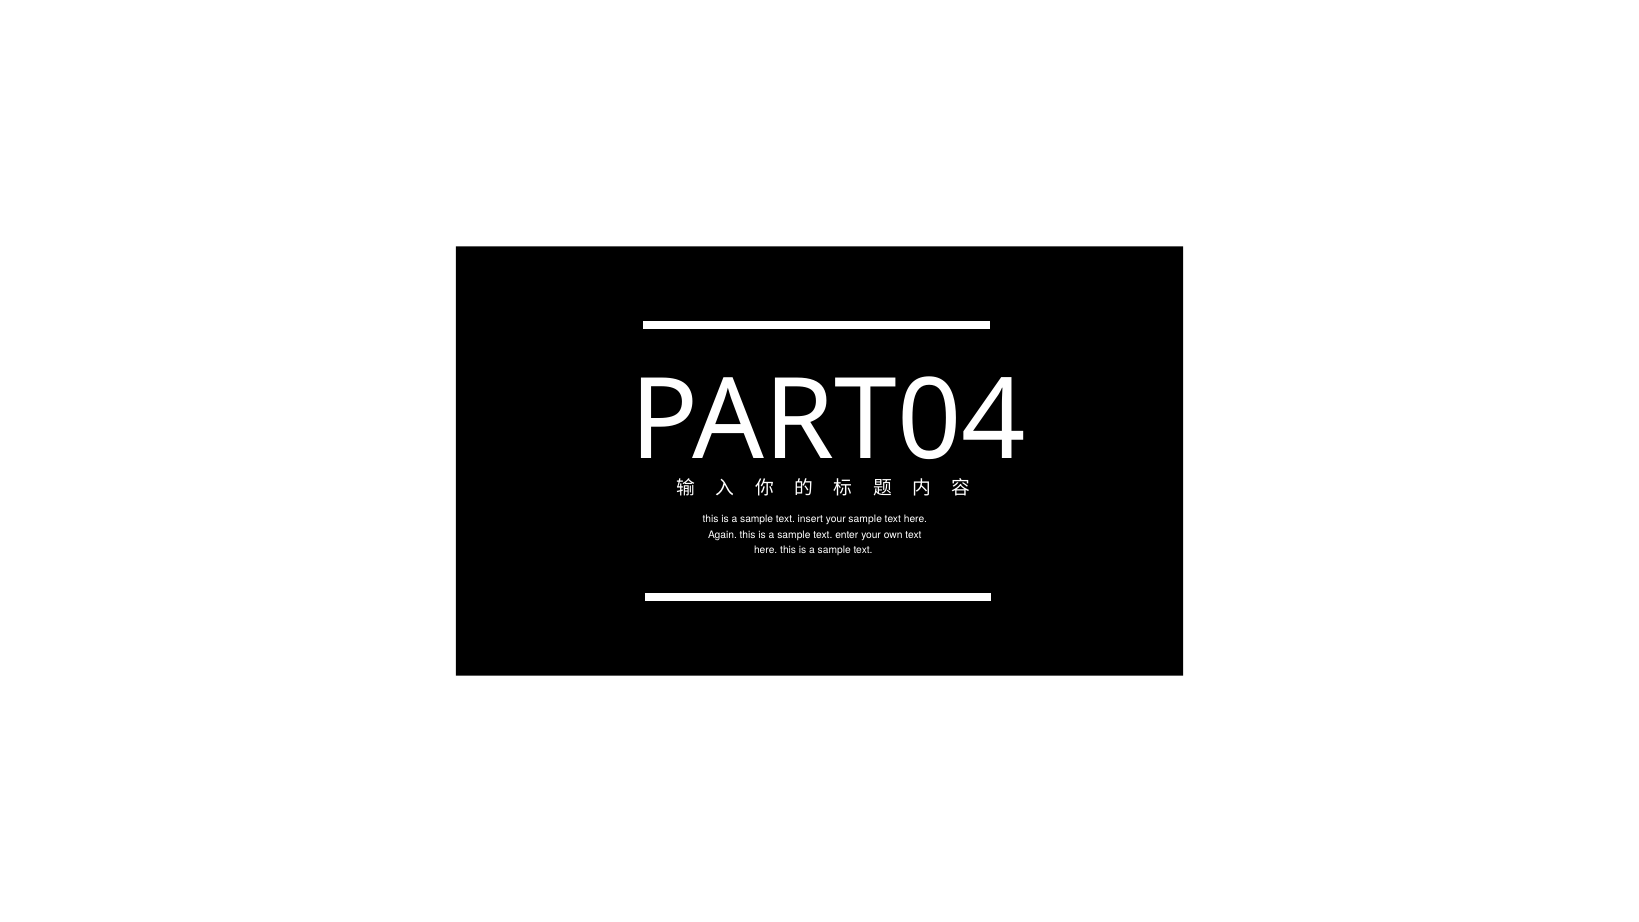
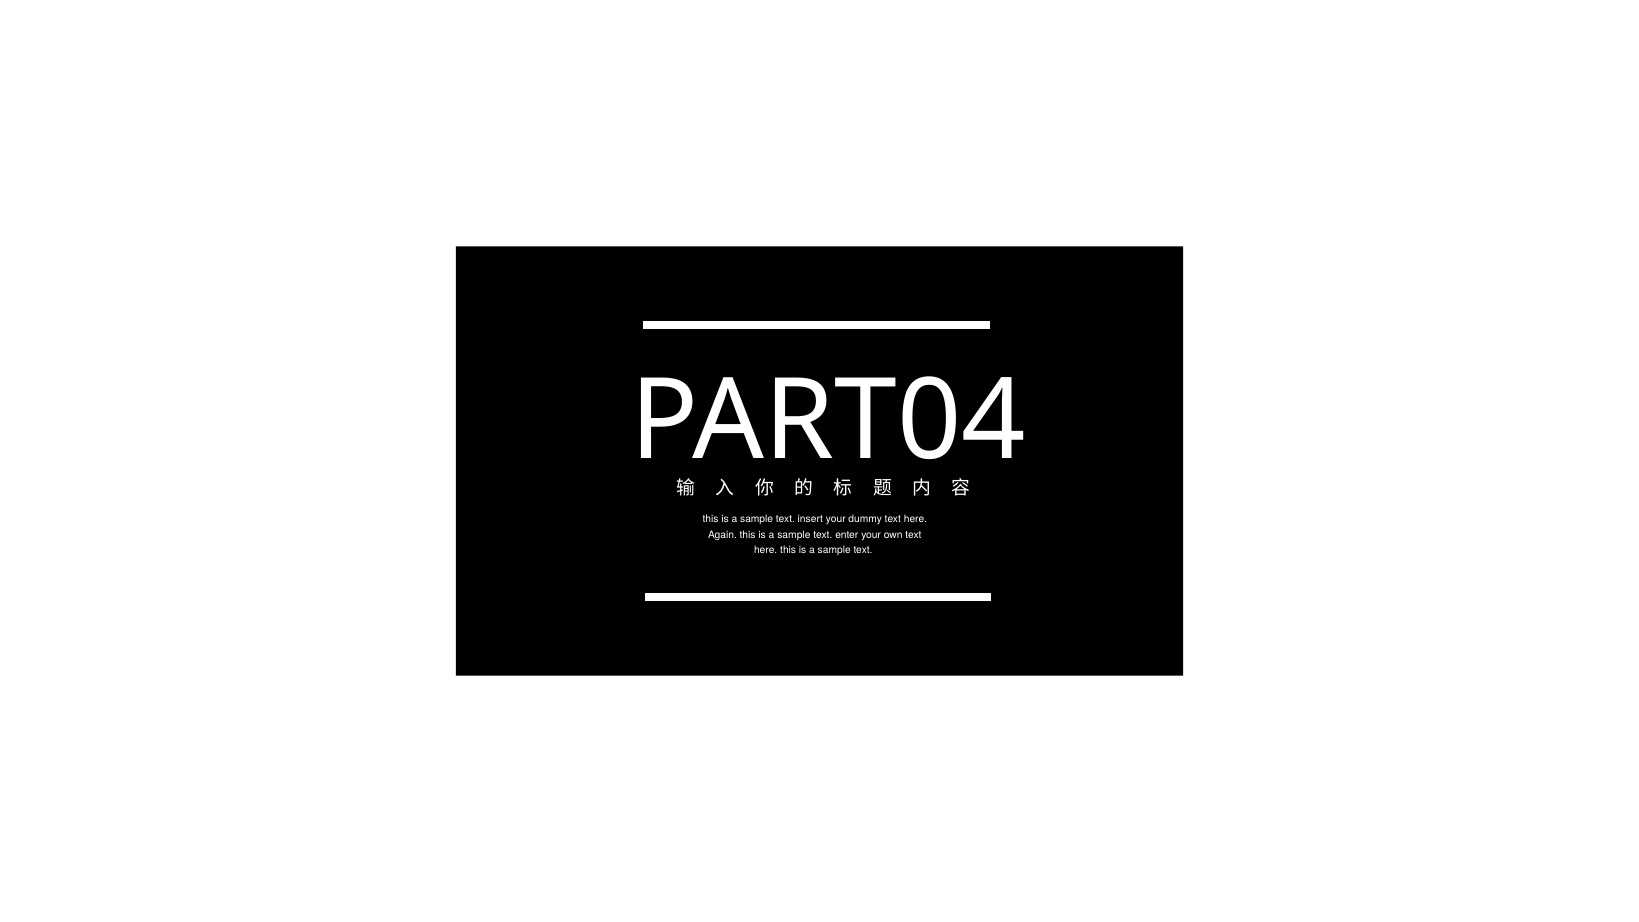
your sample: sample -> dummy
